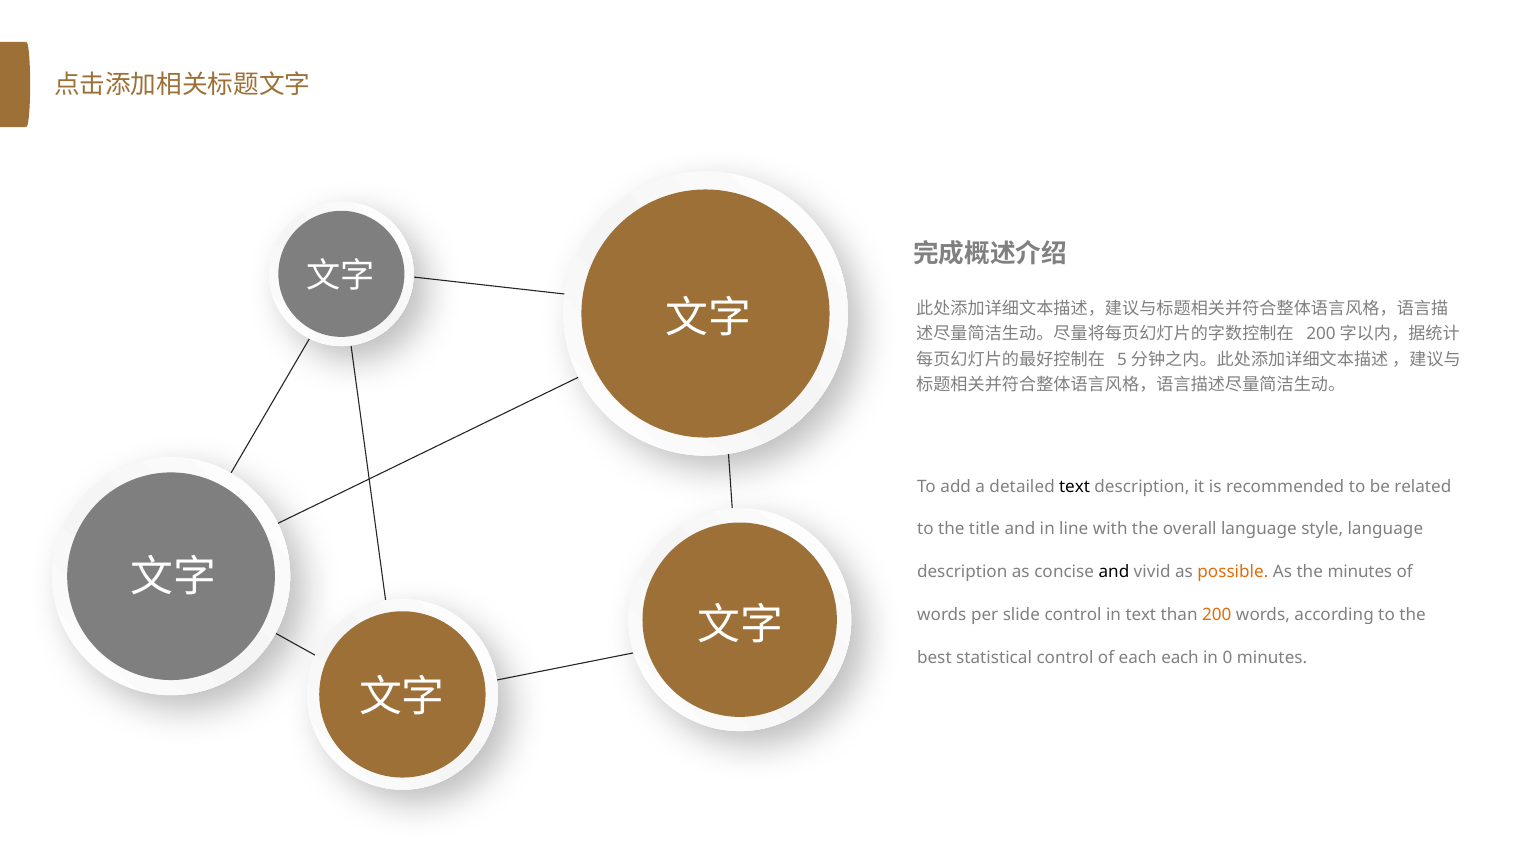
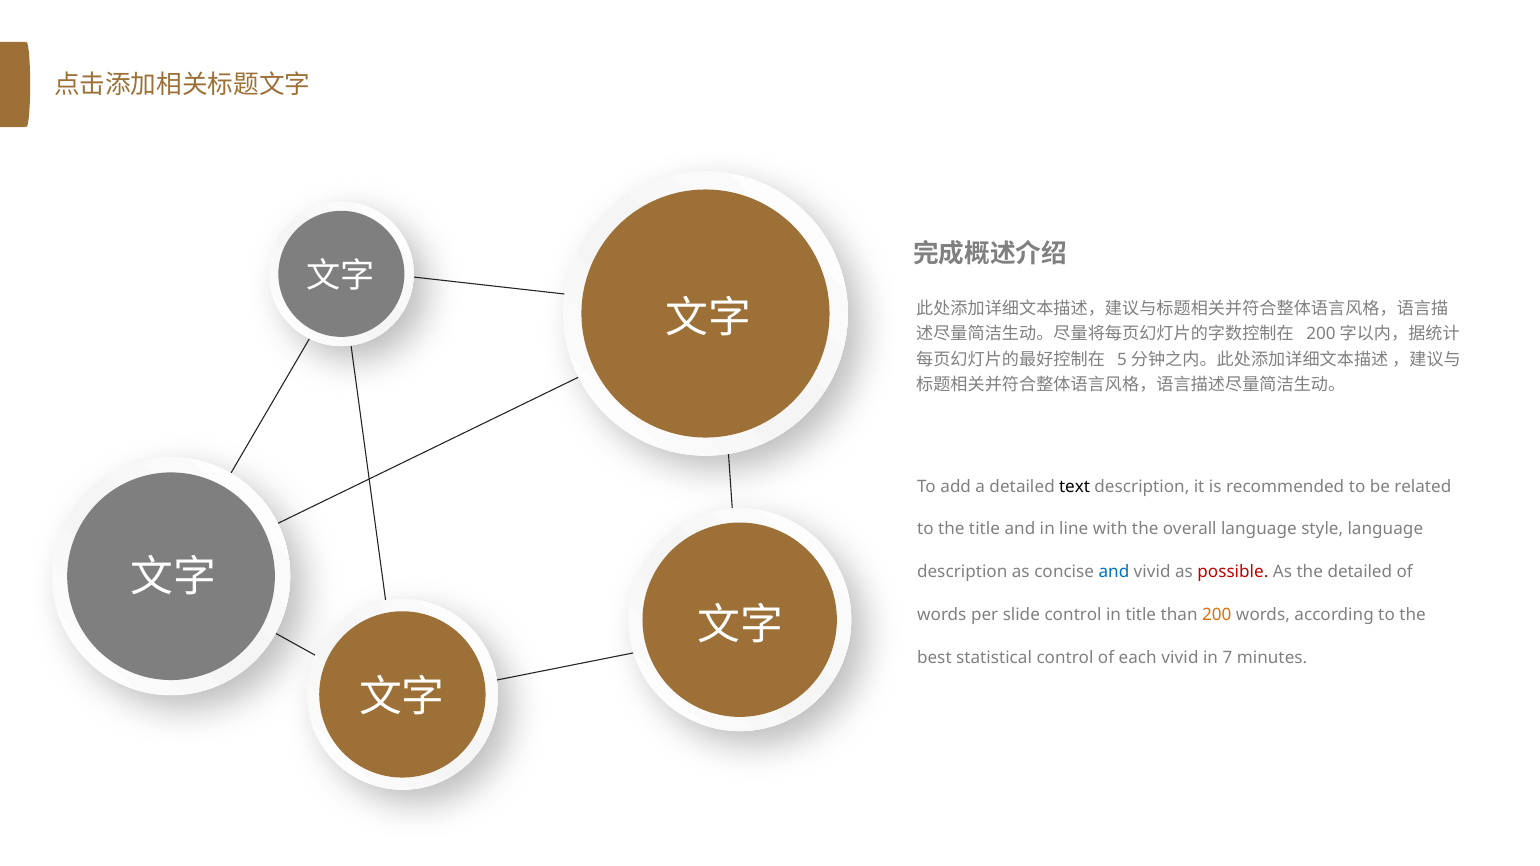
and at (1114, 572) colour: black -> blue
possible colour: orange -> red
the minutes: minutes -> detailed
in text: text -> title
each each: each -> vivid
0: 0 -> 7
